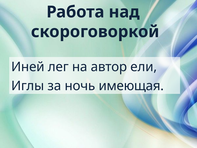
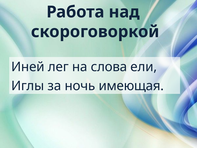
автор: автор -> слова
